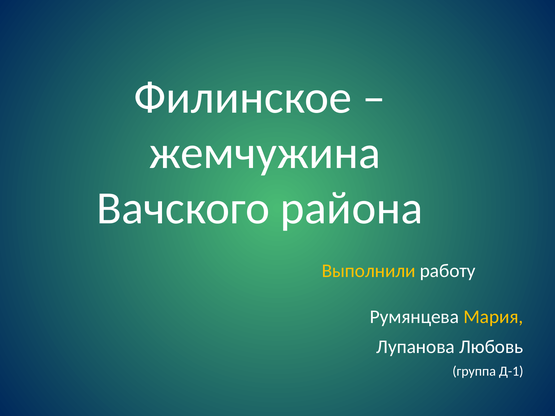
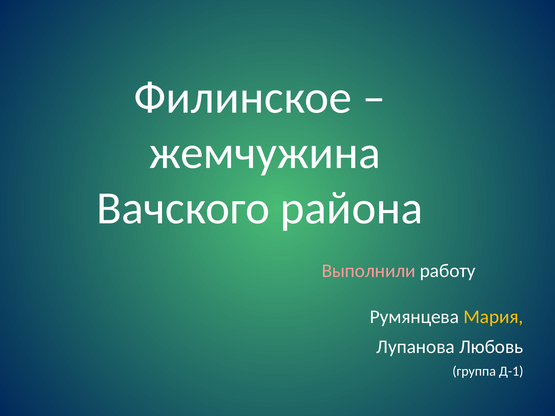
Выполнили colour: yellow -> pink
